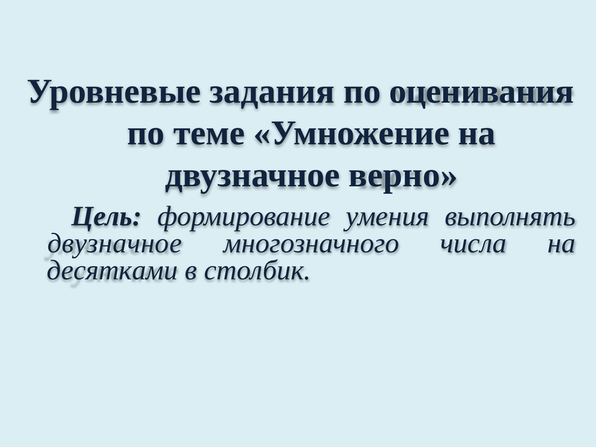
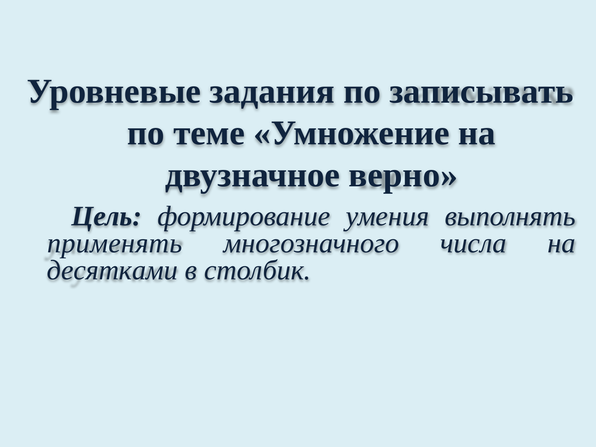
оценивания: оценивания -> записывать
двузначное at (115, 243): двузначное -> применять
